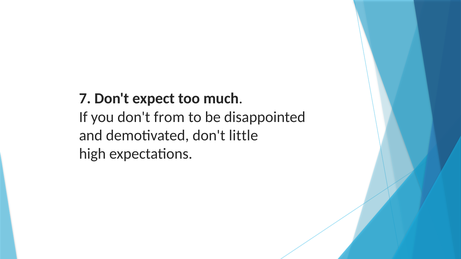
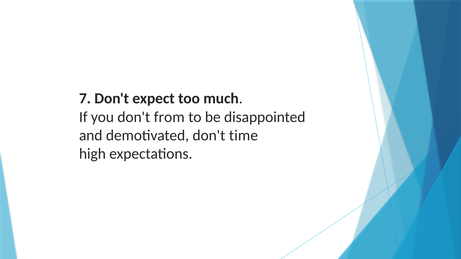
little: little -> time
